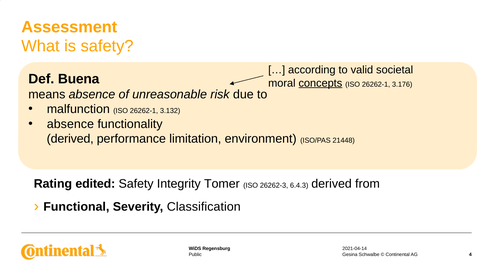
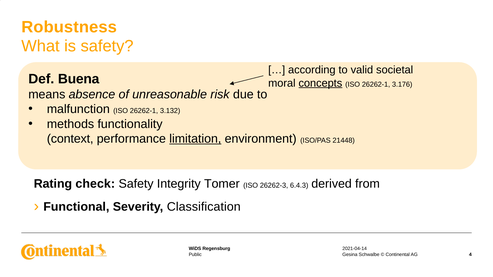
Assessment: Assessment -> Robustness
absence at (70, 124): absence -> methods
derived at (70, 139): derived -> context
limitation underline: none -> present
edited: edited -> check
